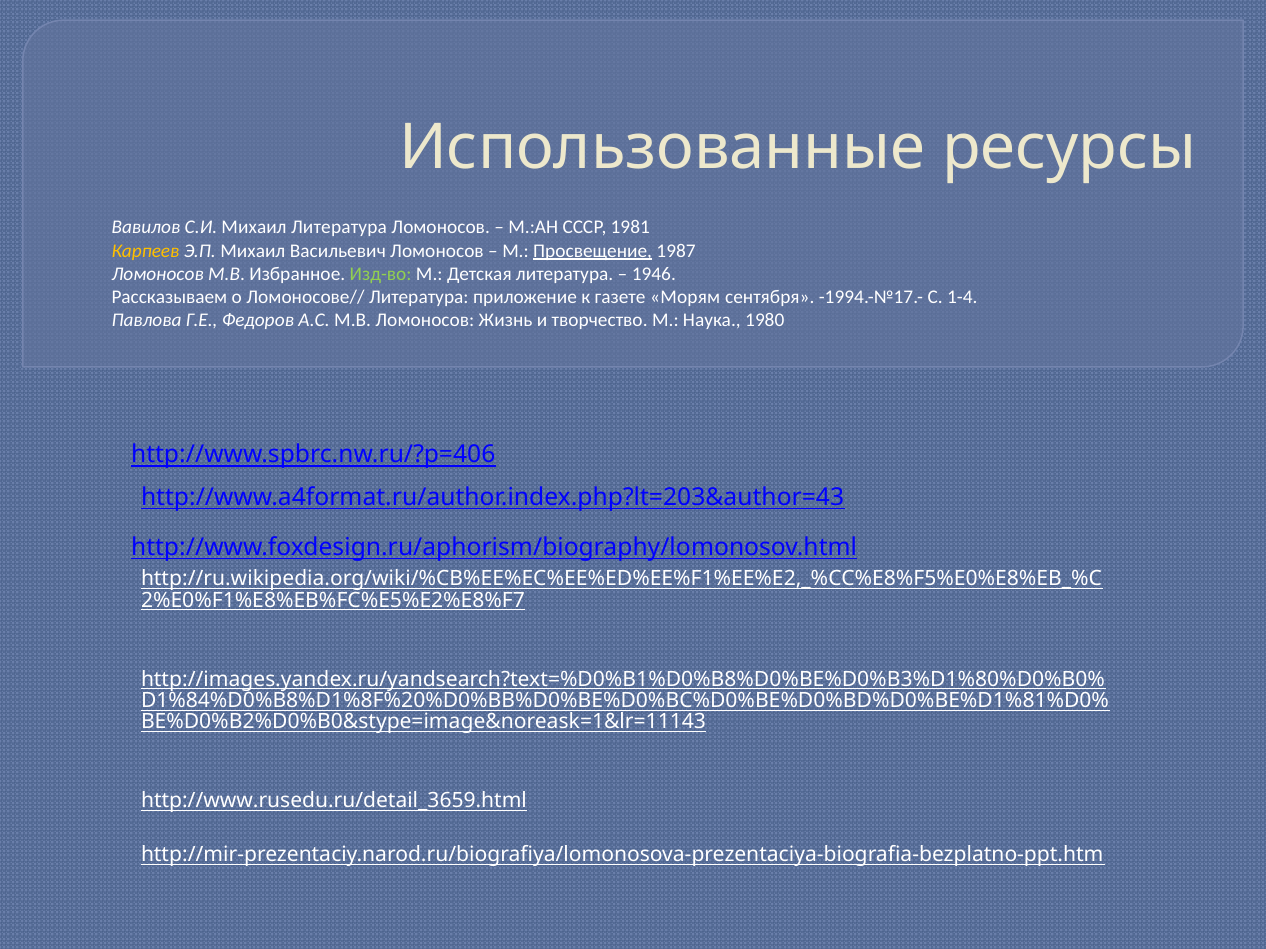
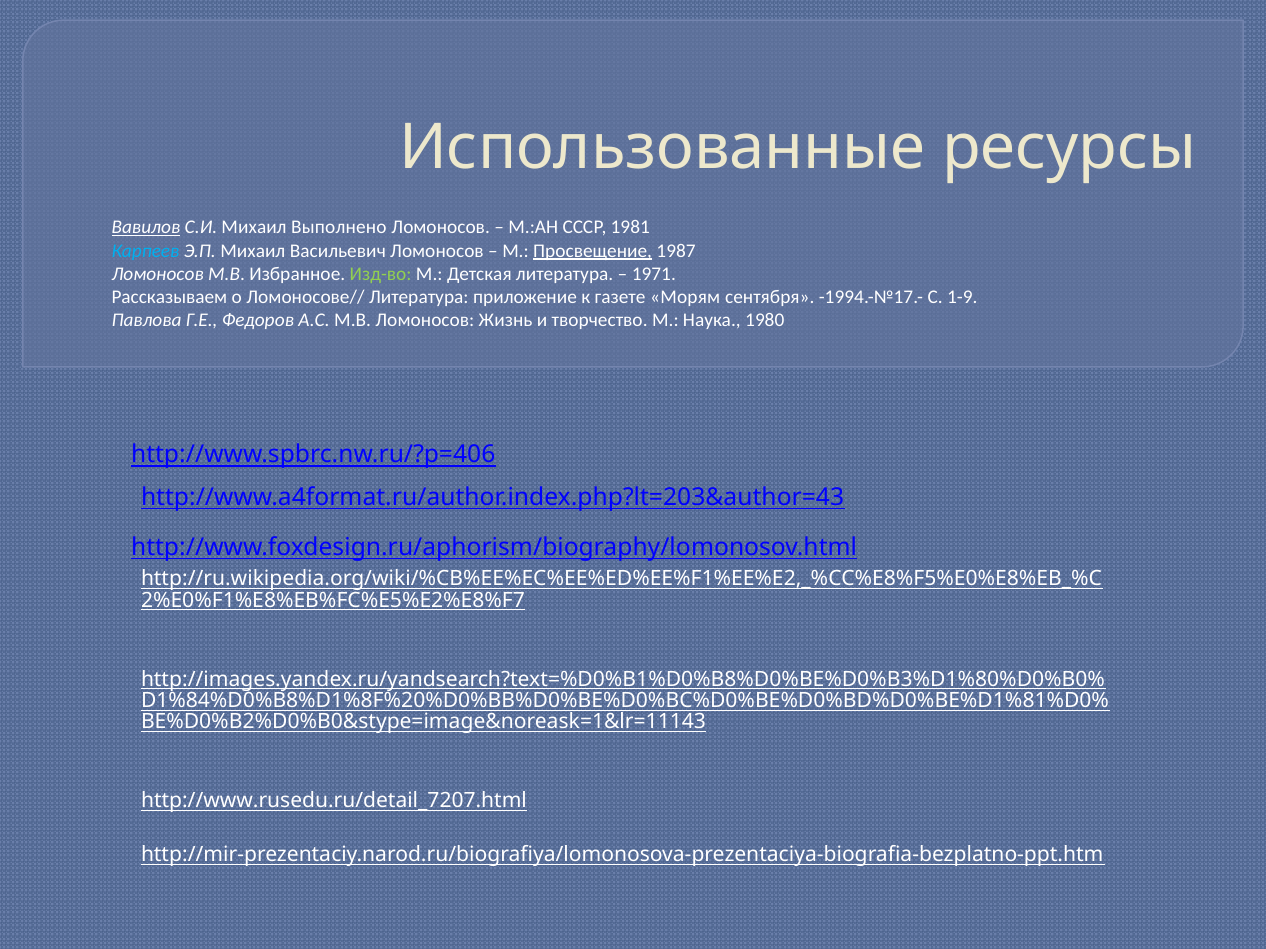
Вавилов underline: none -> present
Михаил Литература: Литература -> Выполнено
Карпеев colour: yellow -> light blue
1946: 1946 -> 1971
1-4: 1-4 -> 1-9
http://www.rusedu.ru/detail_3659.html: http://www.rusedu.ru/detail_3659.html -> http://www.rusedu.ru/detail_7207.html
